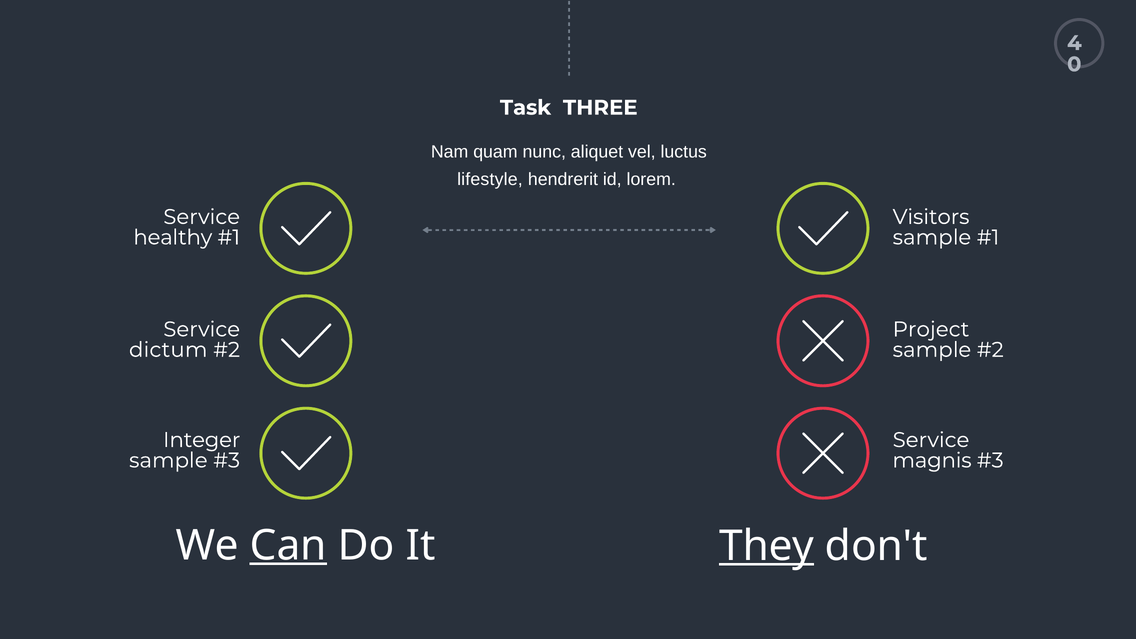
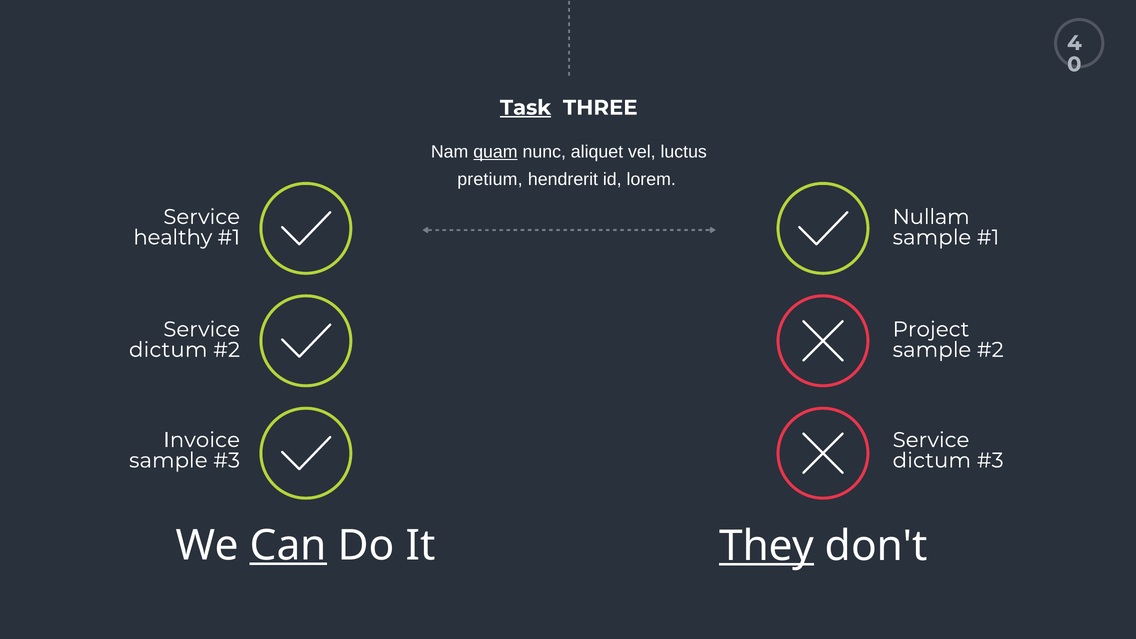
Task underline: none -> present
quam underline: none -> present
lifestyle: lifestyle -> pretium
Visitors: Visitors -> Nullam
Integer: Integer -> Invoice
magnis at (932, 460): magnis -> dictum
